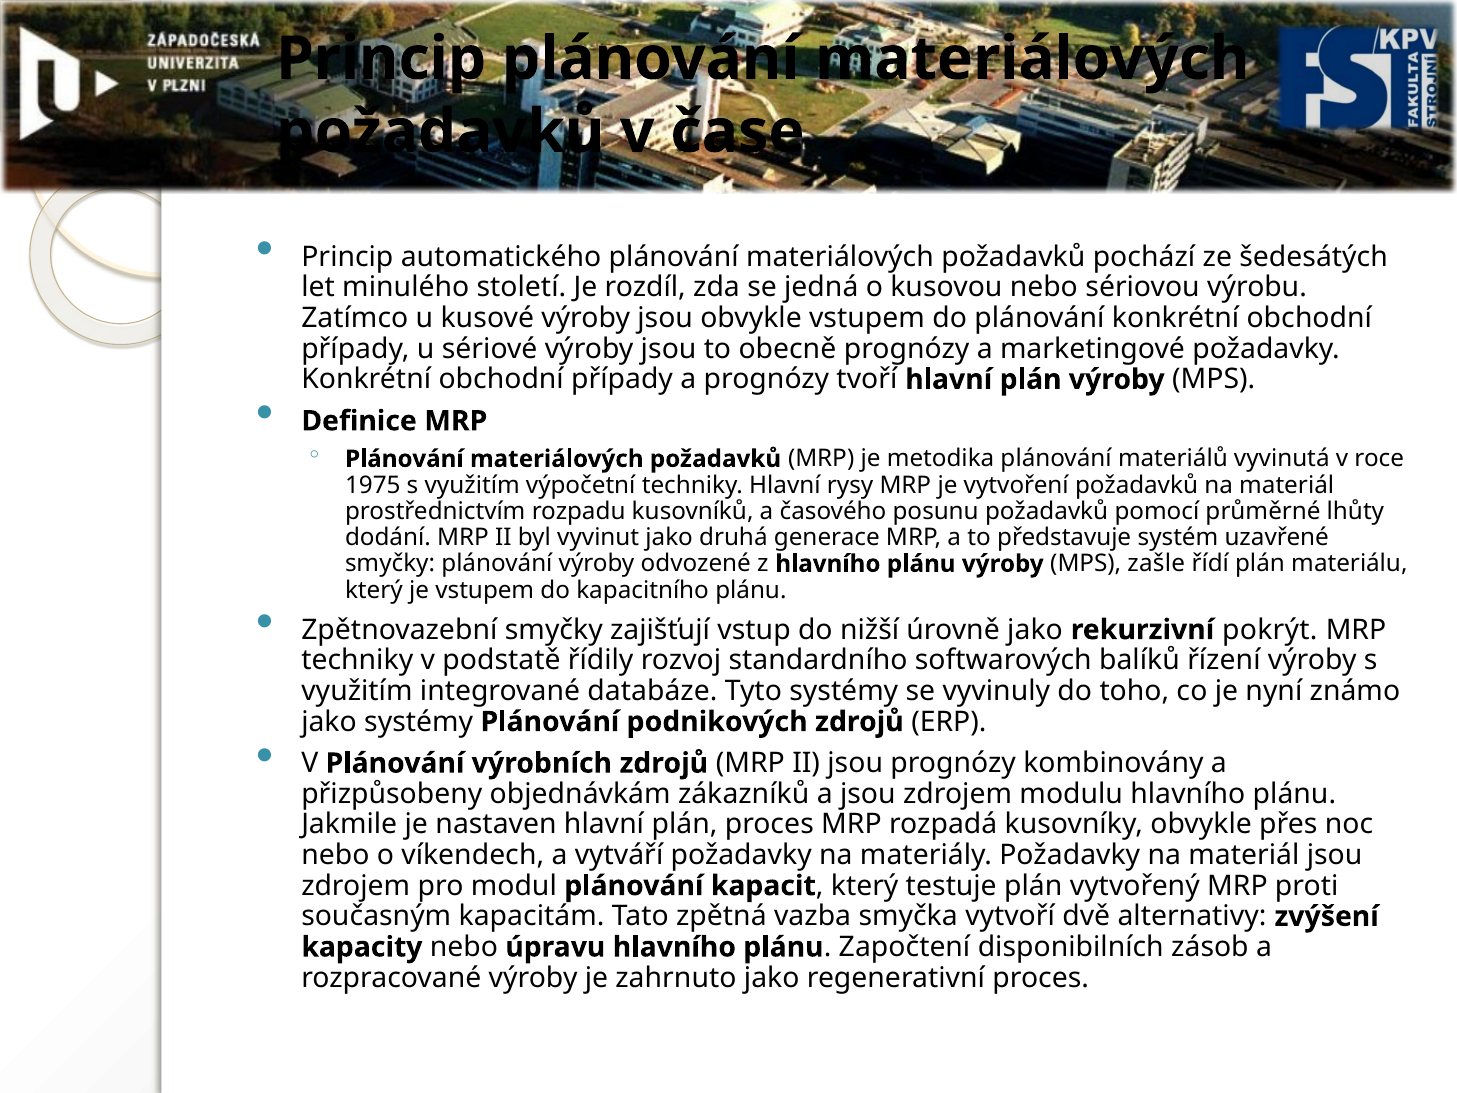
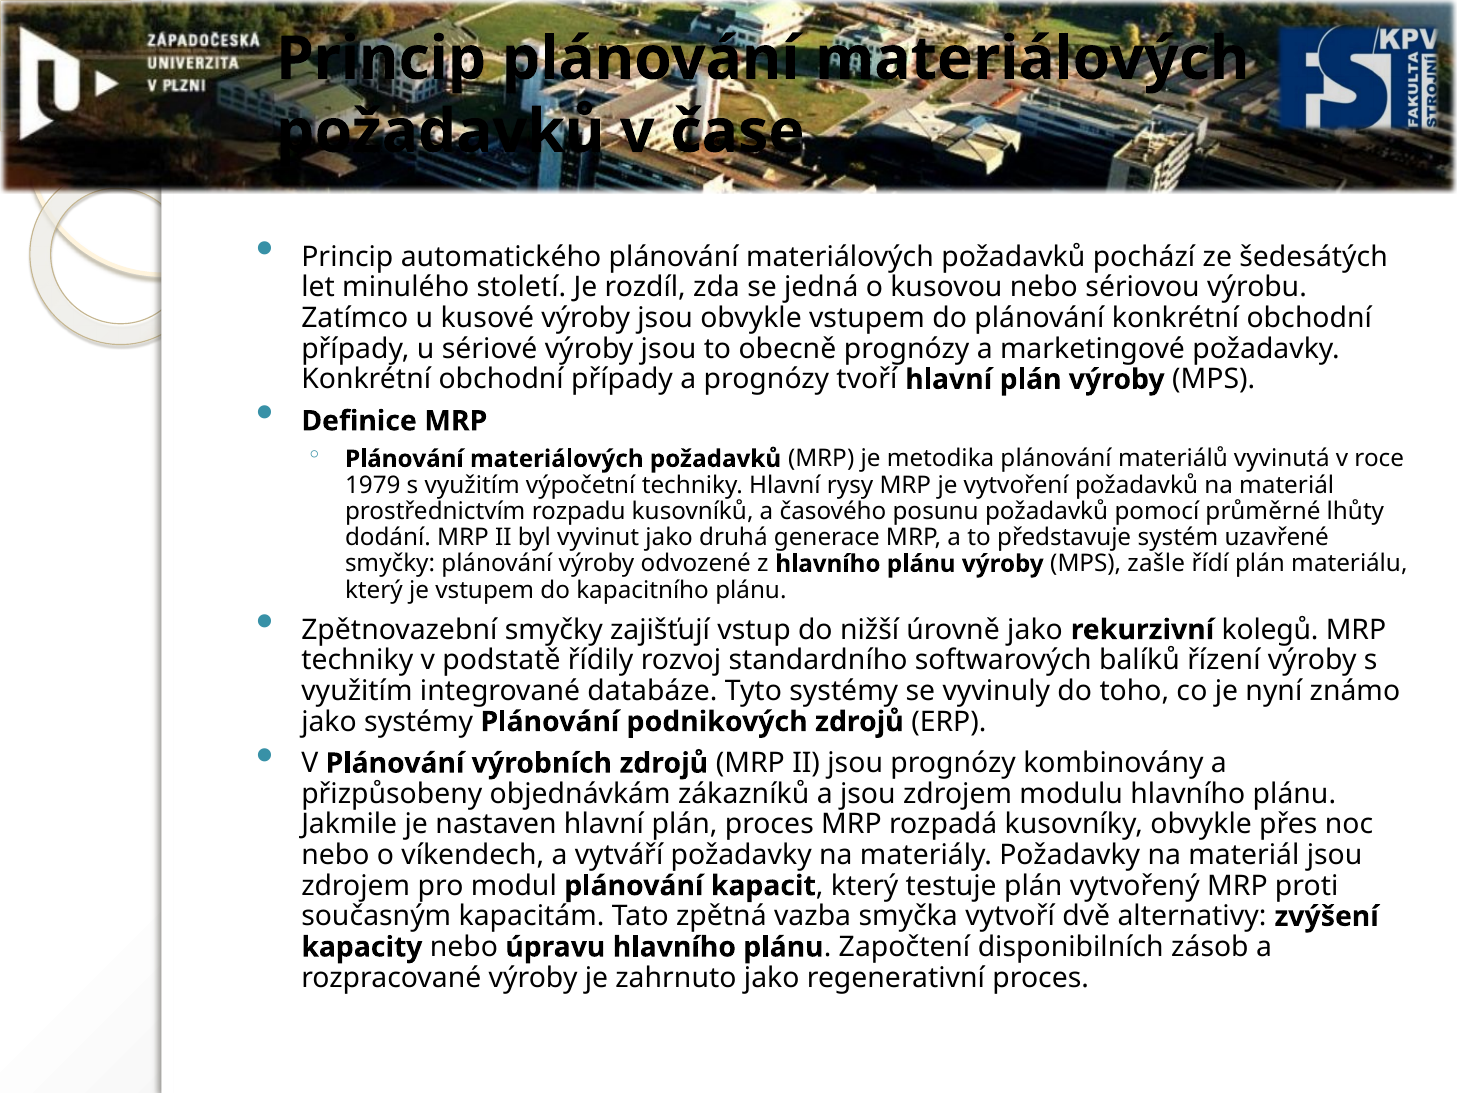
1975: 1975 -> 1979
pokrýt: pokrýt -> kolegů
